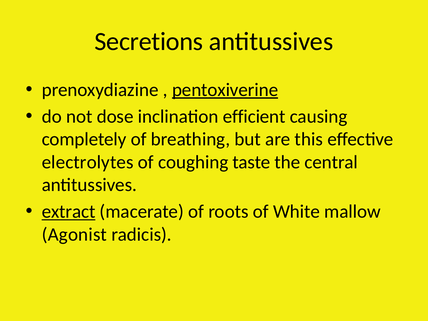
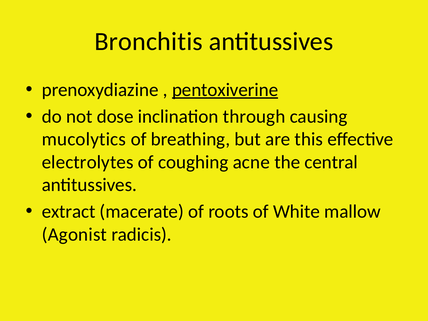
Secretions: Secretions -> Bronchitis
efficient: efficient -> through
completely: completely -> mucolytics
taste: taste -> acne
extract underline: present -> none
